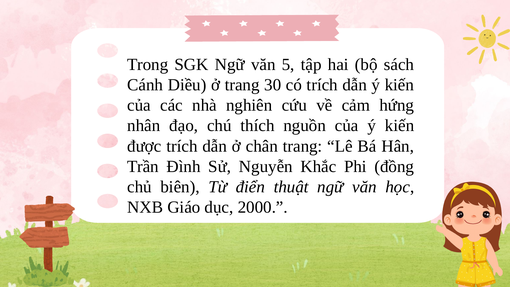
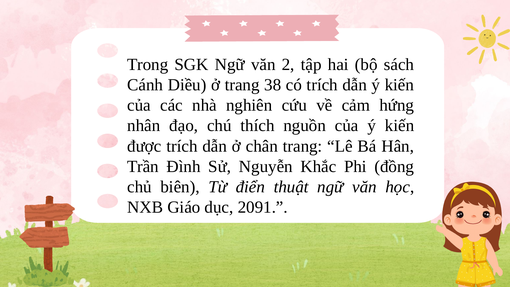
5: 5 -> 2
30: 30 -> 38
2000: 2000 -> 2091
